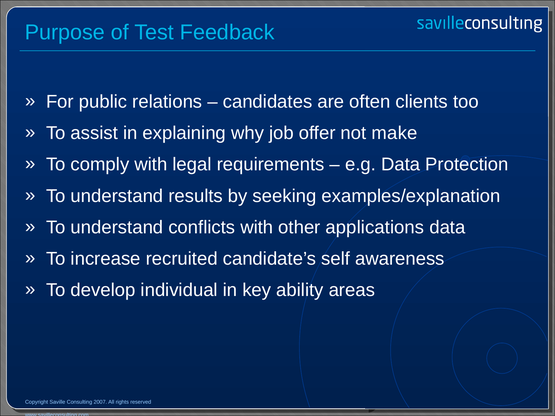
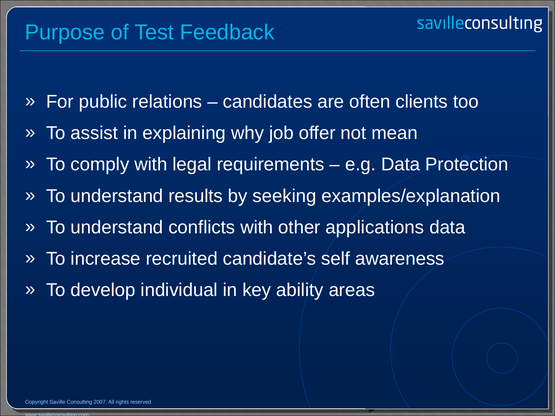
make: make -> mean
